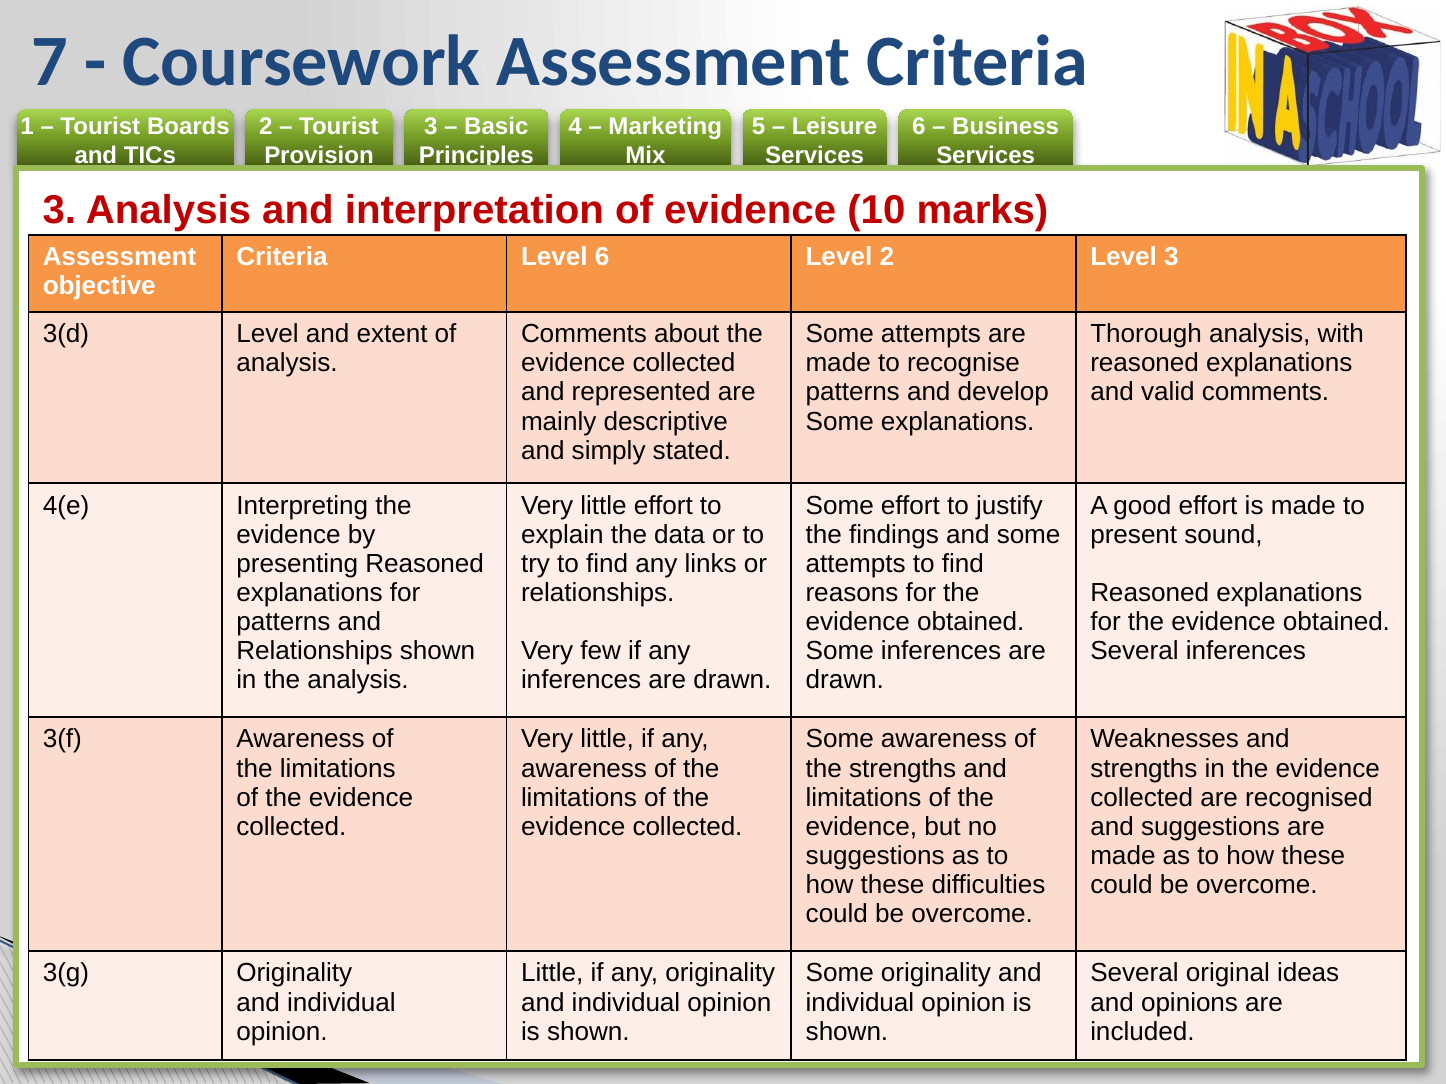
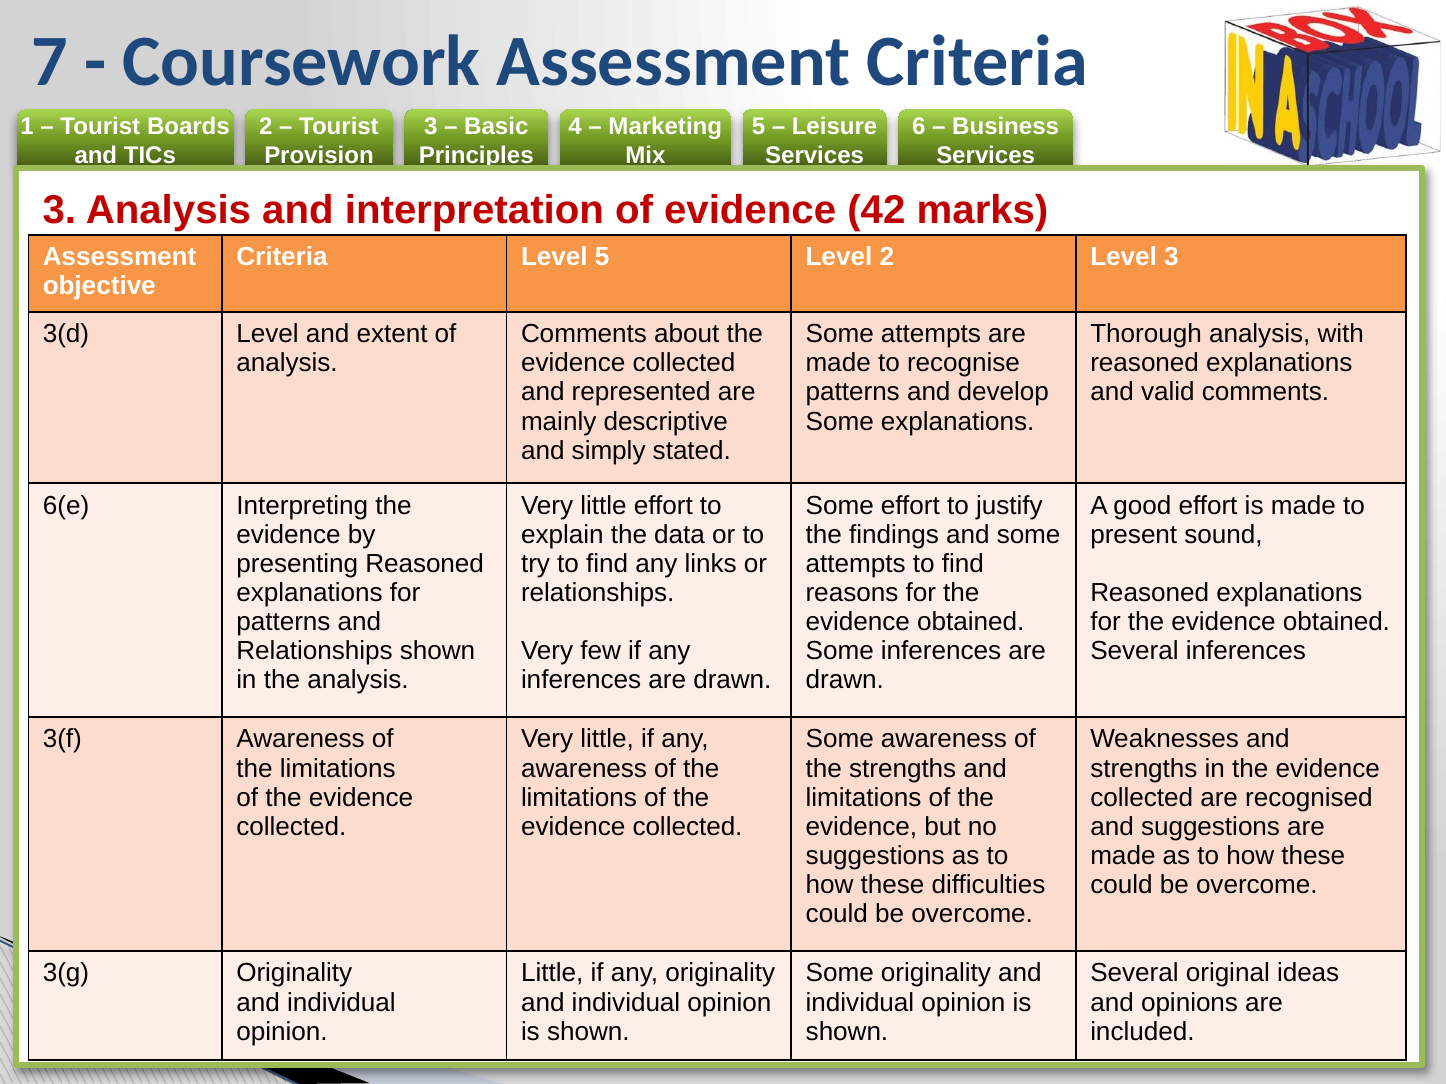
10: 10 -> 42
Level 6: 6 -> 5
4(e: 4(e -> 6(e
